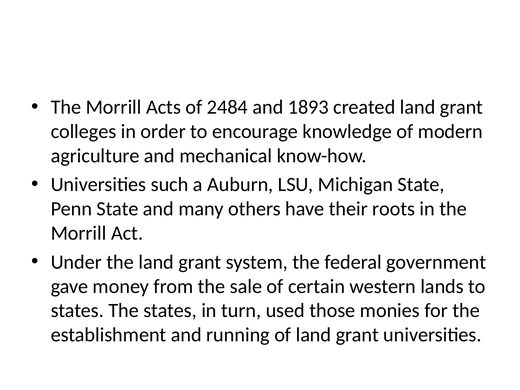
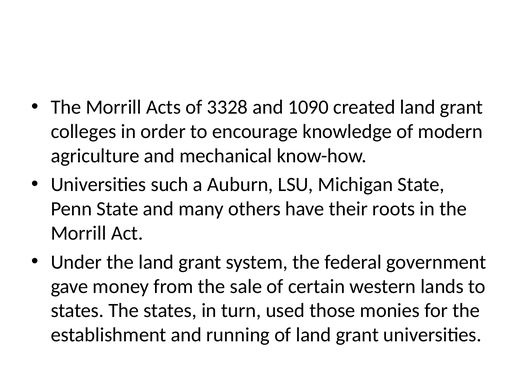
2484: 2484 -> 3328
1893: 1893 -> 1090
